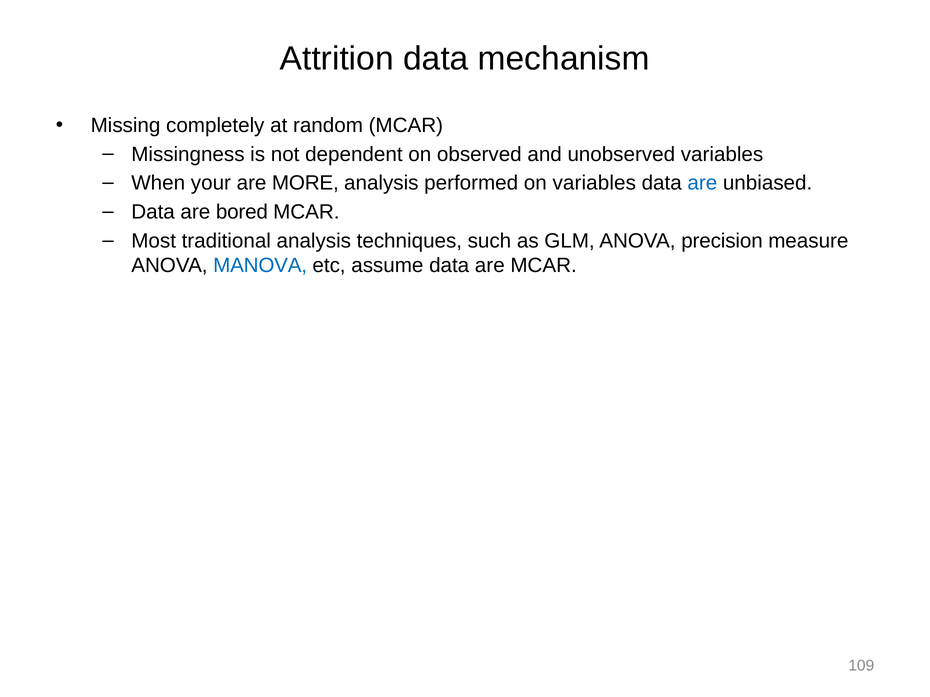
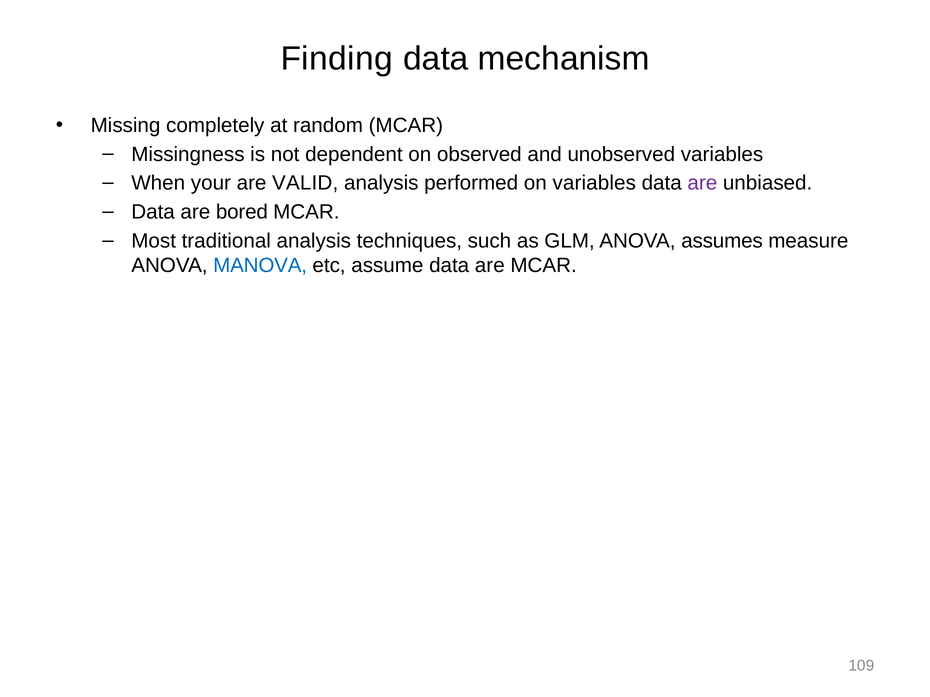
Attrition: Attrition -> Finding
MORE: MORE -> VALID
are at (702, 183) colour: blue -> purple
precision: precision -> assumes
